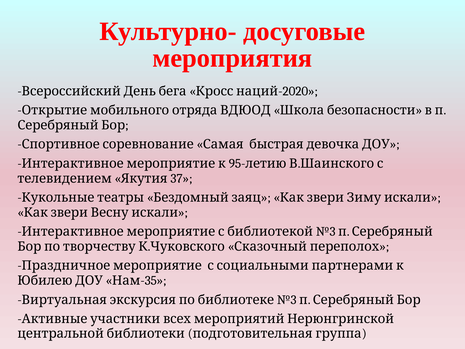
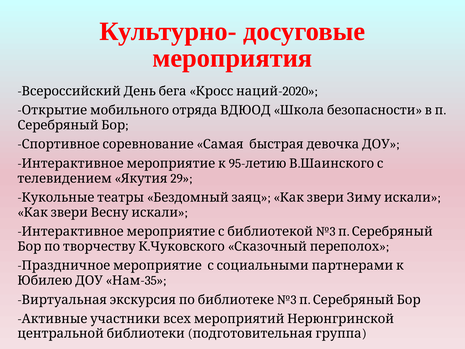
37: 37 -> 29
